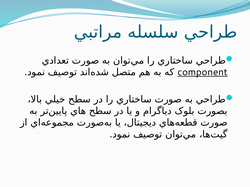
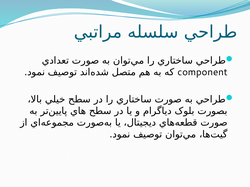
component underline: present -> none
